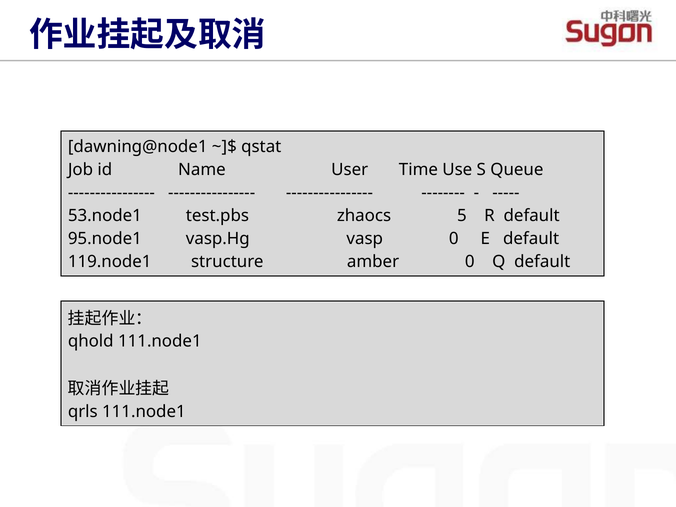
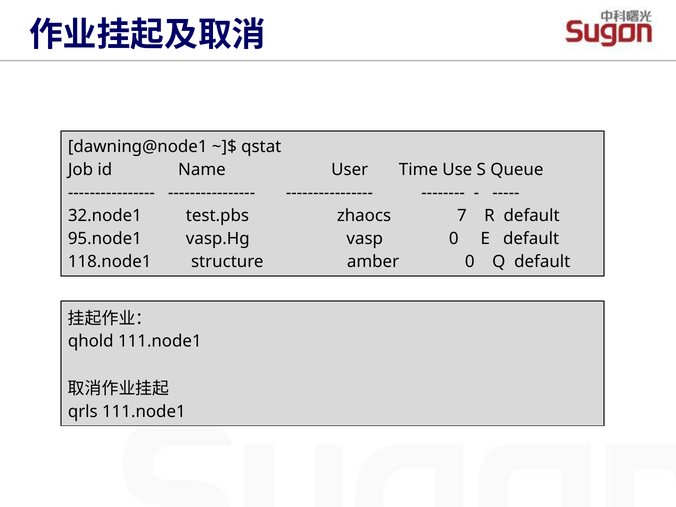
53.node1: 53.node1 -> 32.node1
5: 5 -> 7
119.node1: 119.node1 -> 118.node1
